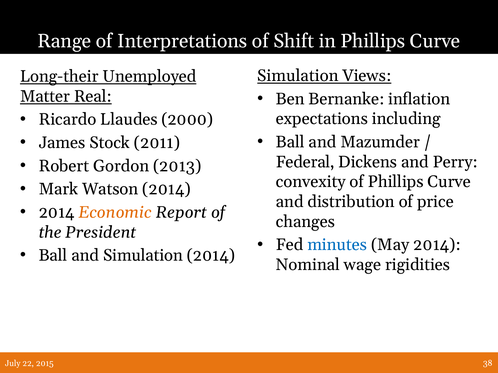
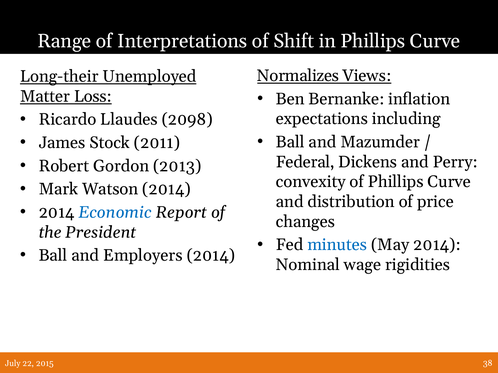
Simulation at (298, 76): Simulation -> Normalizes
Real: Real -> Loss
2000: 2000 -> 2098
Economic colour: orange -> blue
and Simulation: Simulation -> Employers
